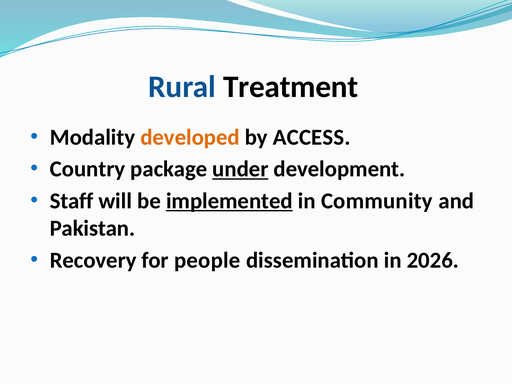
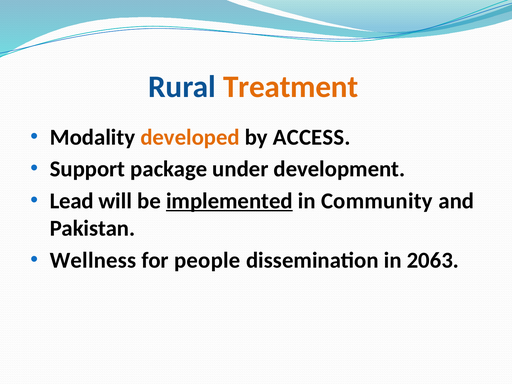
Treatment colour: black -> orange
Country: Country -> Support
under underline: present -> none
Staff: Staff -> Lead
Recovery: Recovery -> Wellness
2026: 2026 -> 2063
